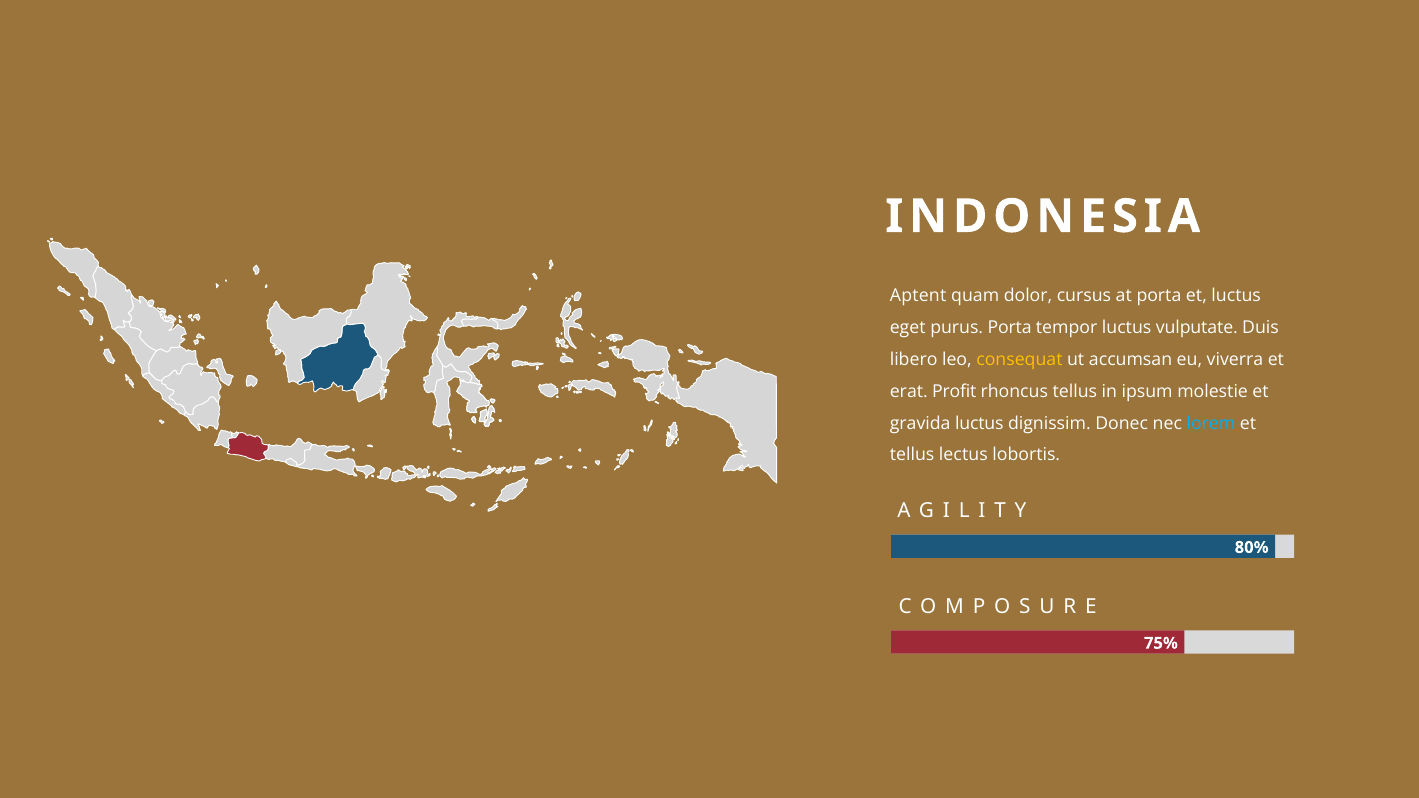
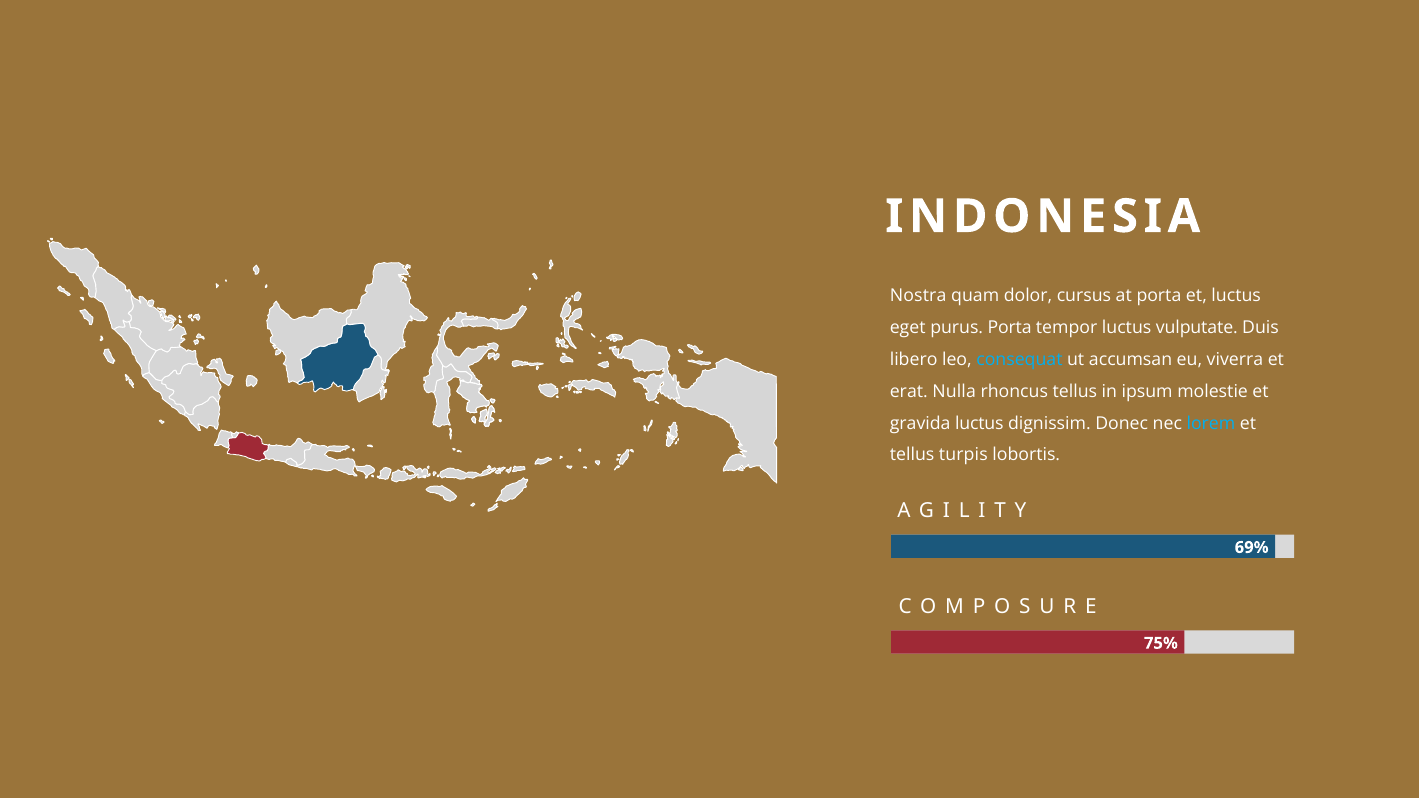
Aptent: Aptent -> Nostra
consequat colour: yellow -> light blue
Profit: Profit -> Nulla
lectus: lectus -> turpis
80%: 80% -> 69%
